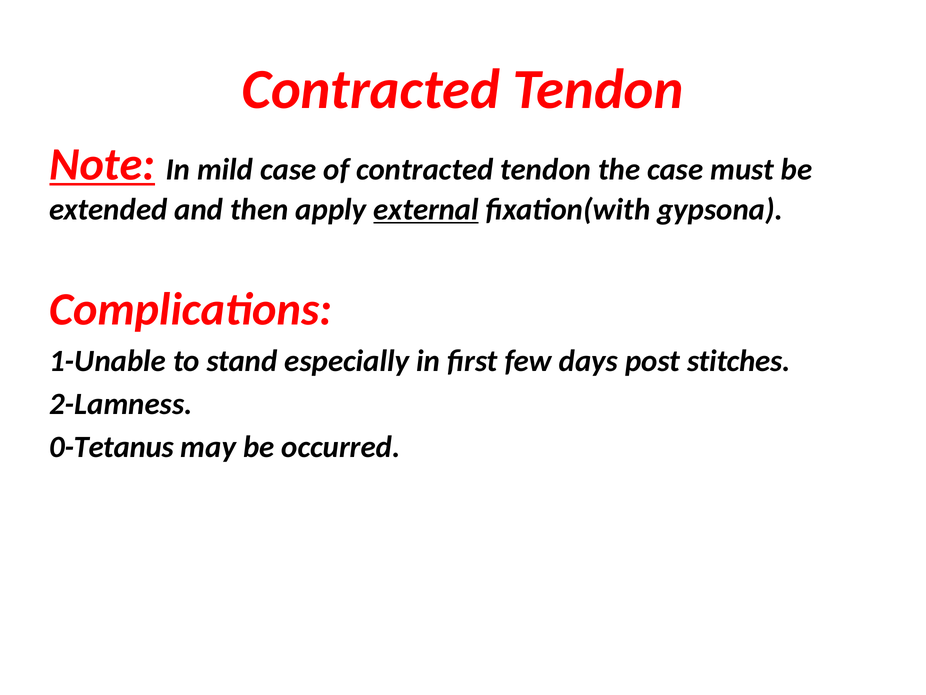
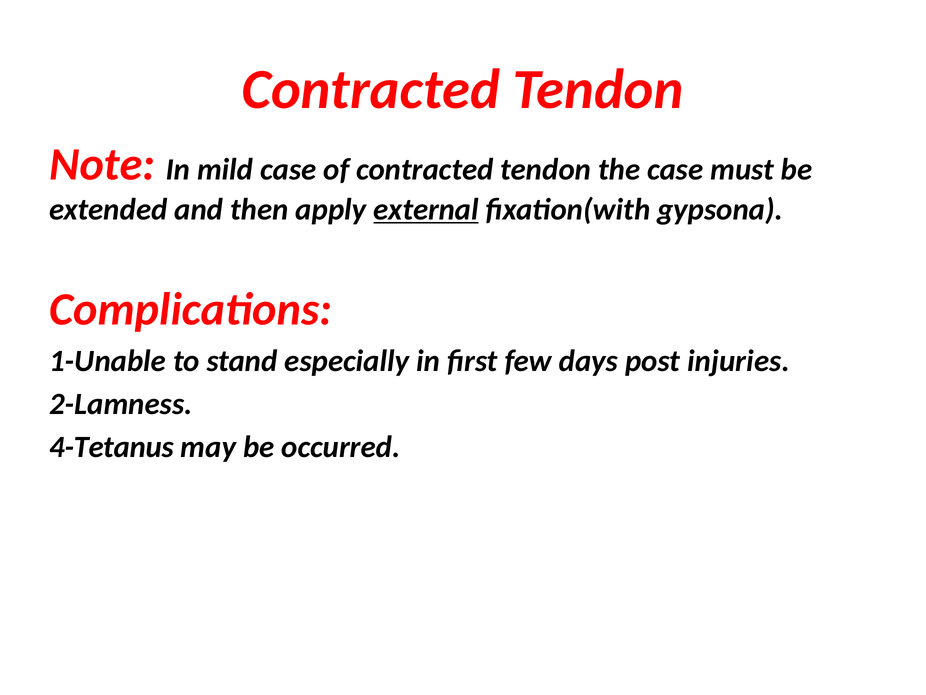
Note underline: present -> none
stitches: stitches -> injuries
0-Tetanus: 0-Tetanus -> 4-Tetanus
